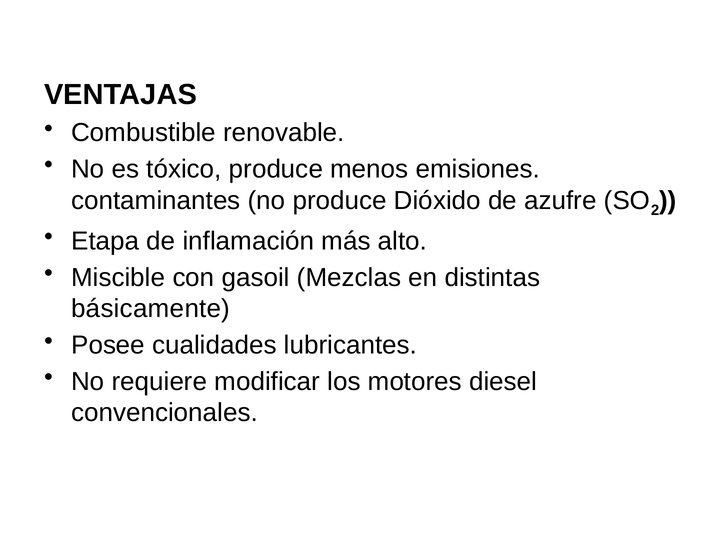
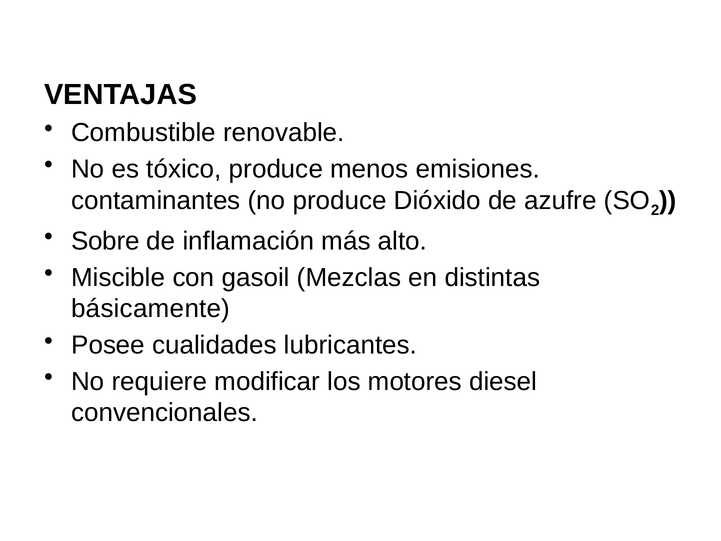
Etapa: Etapa -> Sobre
